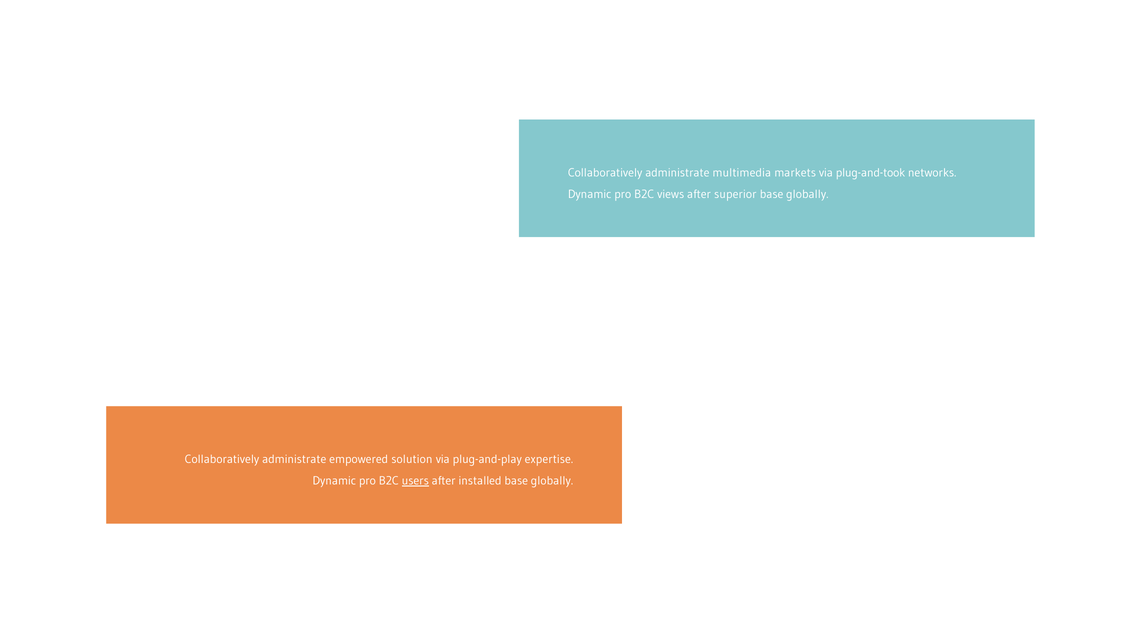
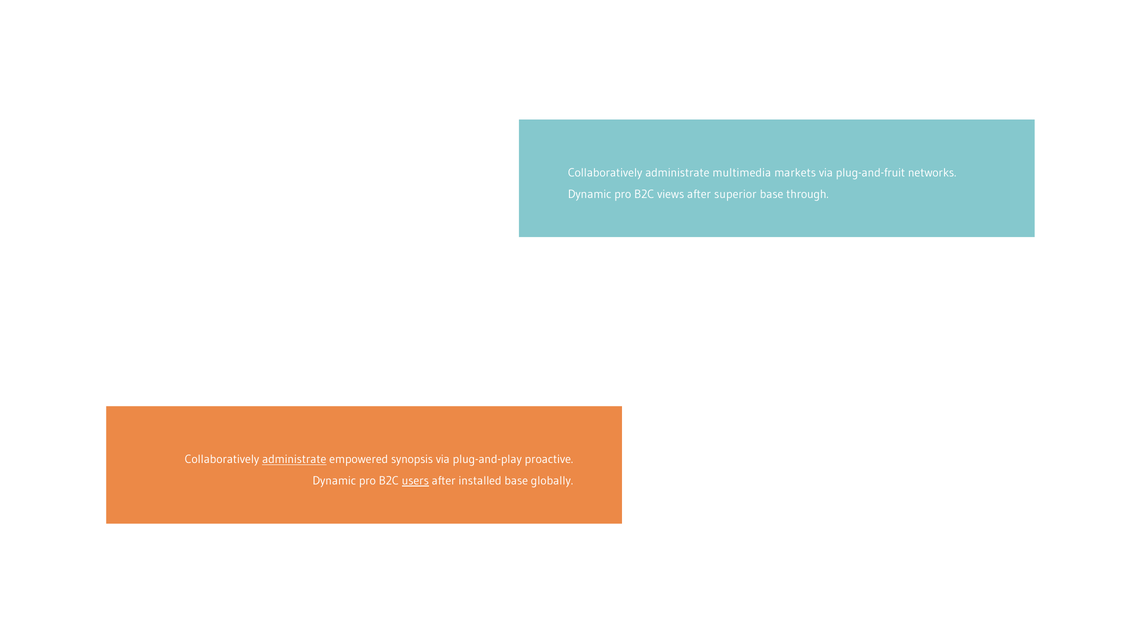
plug-and-took: plug-and-took -> plug-and-fruit
globally at (807, 194): globally -> through
administrate at (294, 459) underline: none -> present
solution: solution -> synopsis
expertise: expertise -> proactive
